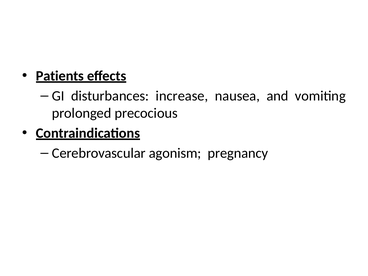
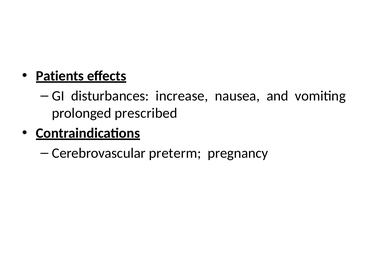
precocious: precocious -> prescribed
agonism: agonism -> preterm
